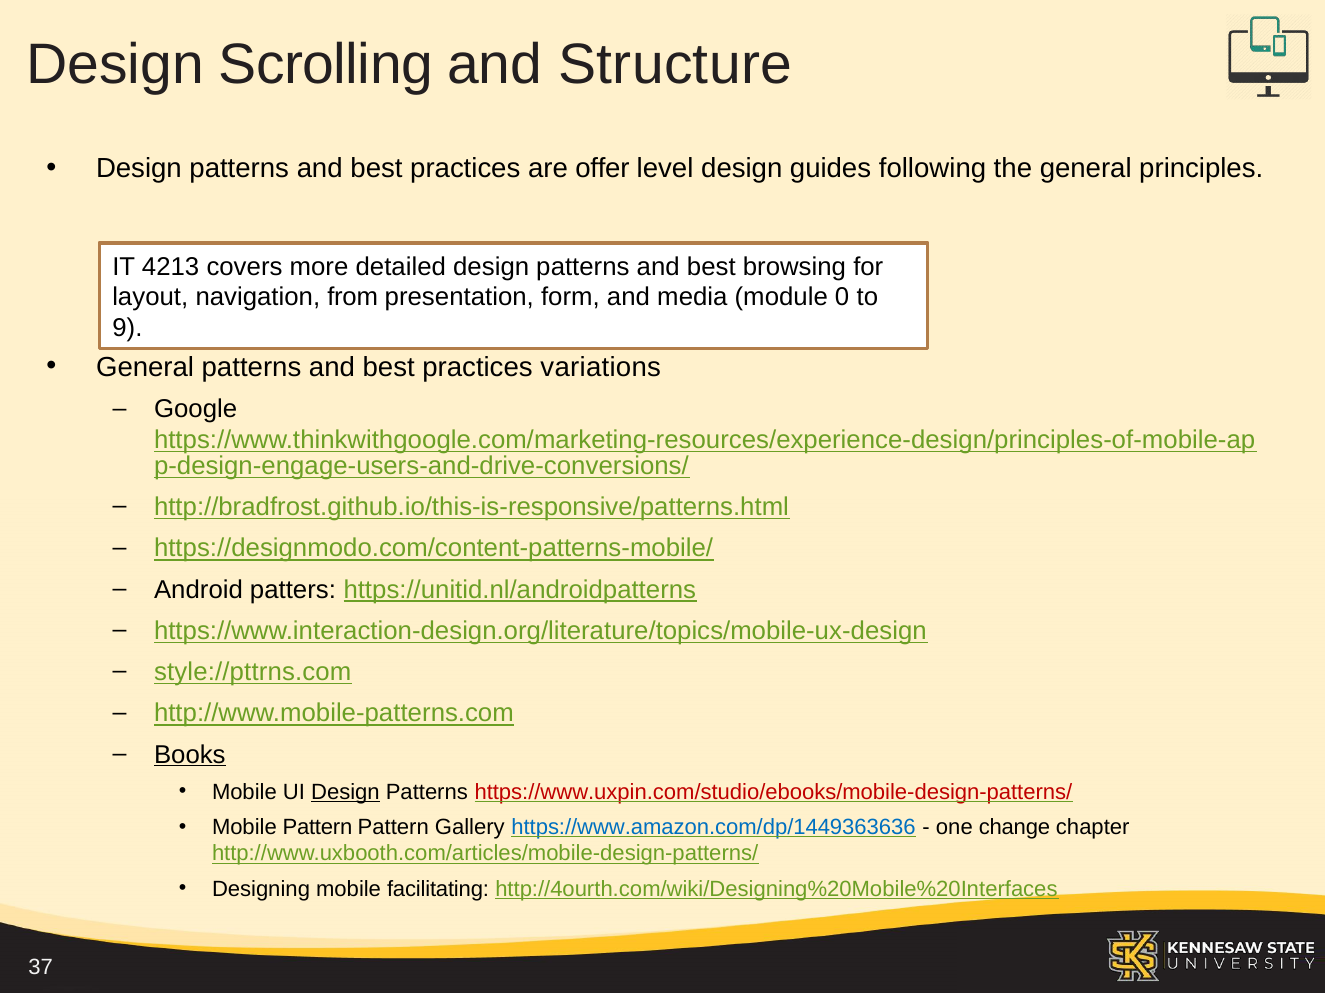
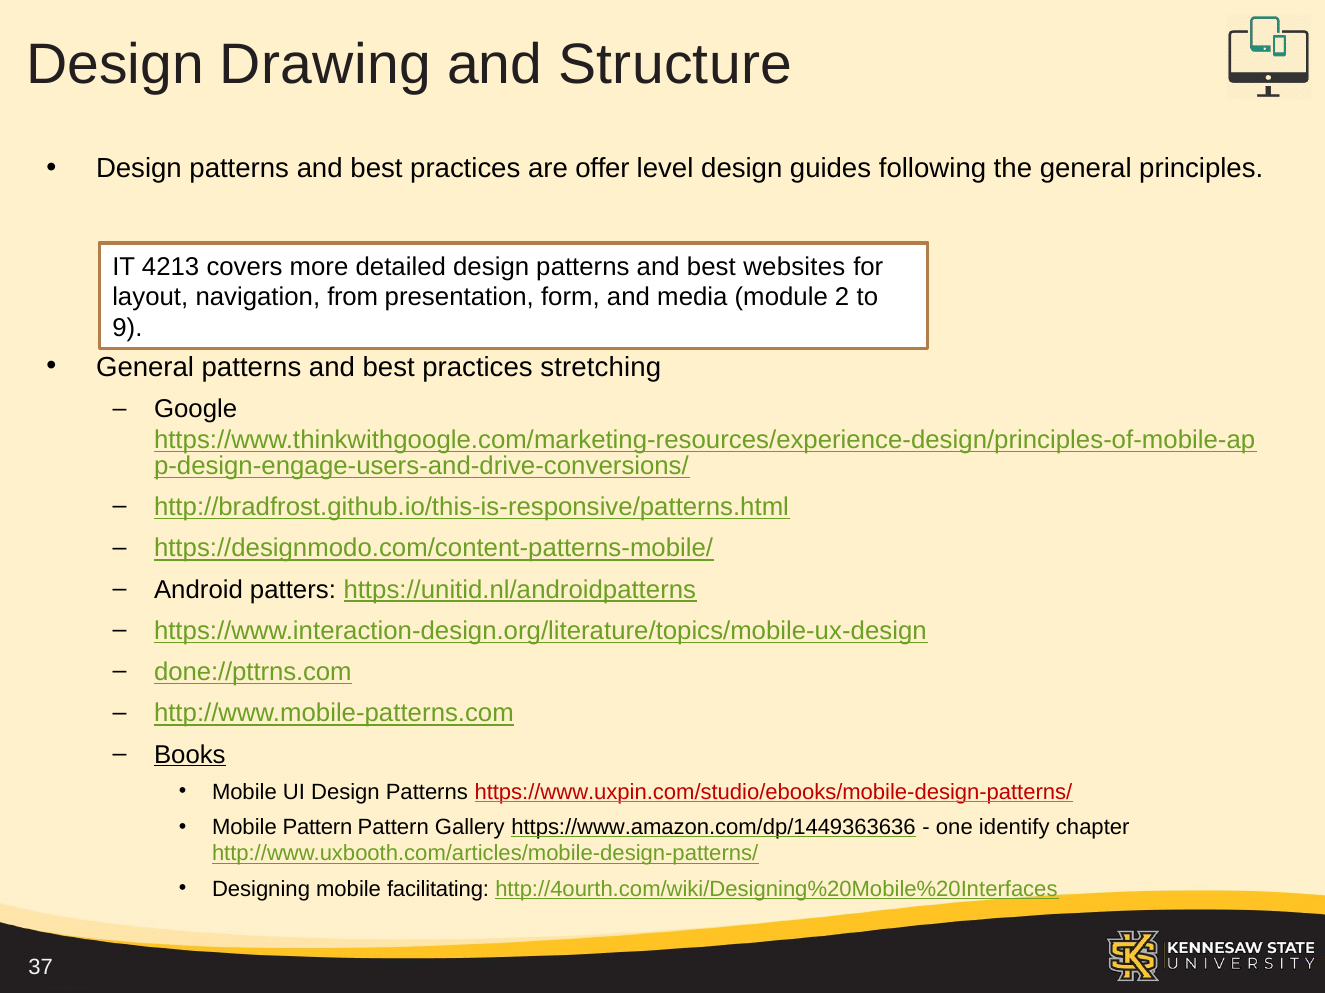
Scrolling: Scrolling -> Drawing
browsing: browsing -> websites
0: 0 -> 2
variations: variations -> stretching
style://pttrns.com: style://pttrns.com -> done://pttrns.com
Design at (345, 792) underline: present -> none
https://www.amazon.com/dp/1449363636 colour: blue -> black
change: change -> identify
